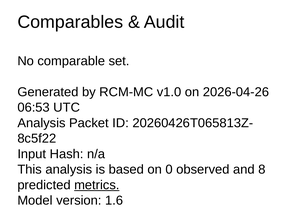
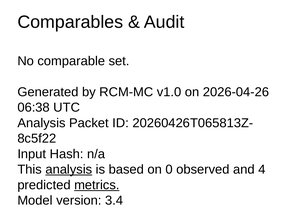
06:53: 06:53 -> 06:38
analysis at (69, 170) underline: none -> present
8: 8 -> 4
1.6: 1.6 -> 3.4
